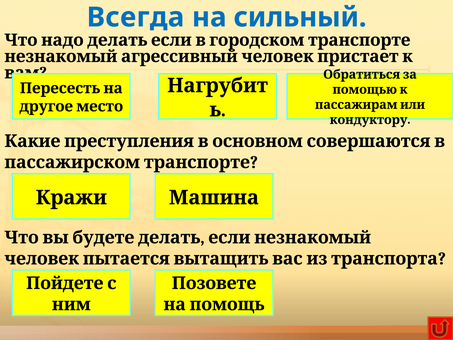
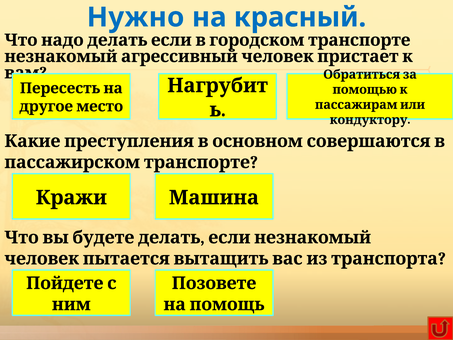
Всегда: Всегда -> Нужно
сильный: сильный -> красный
